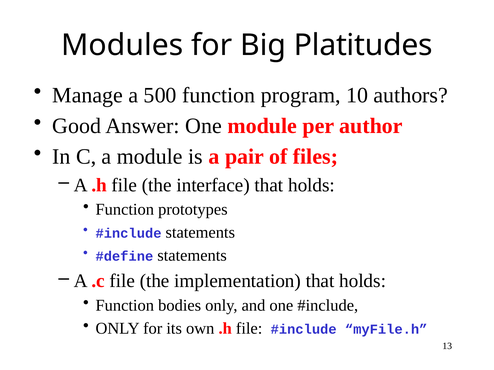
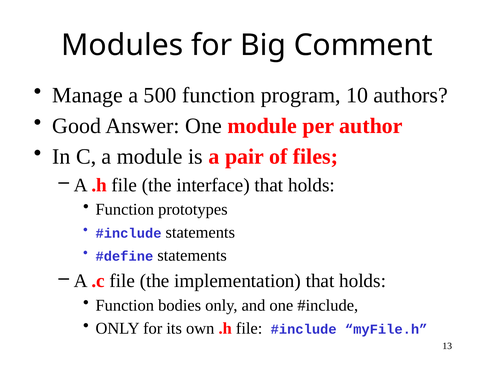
Platitudes: Platitudes -> Comment
